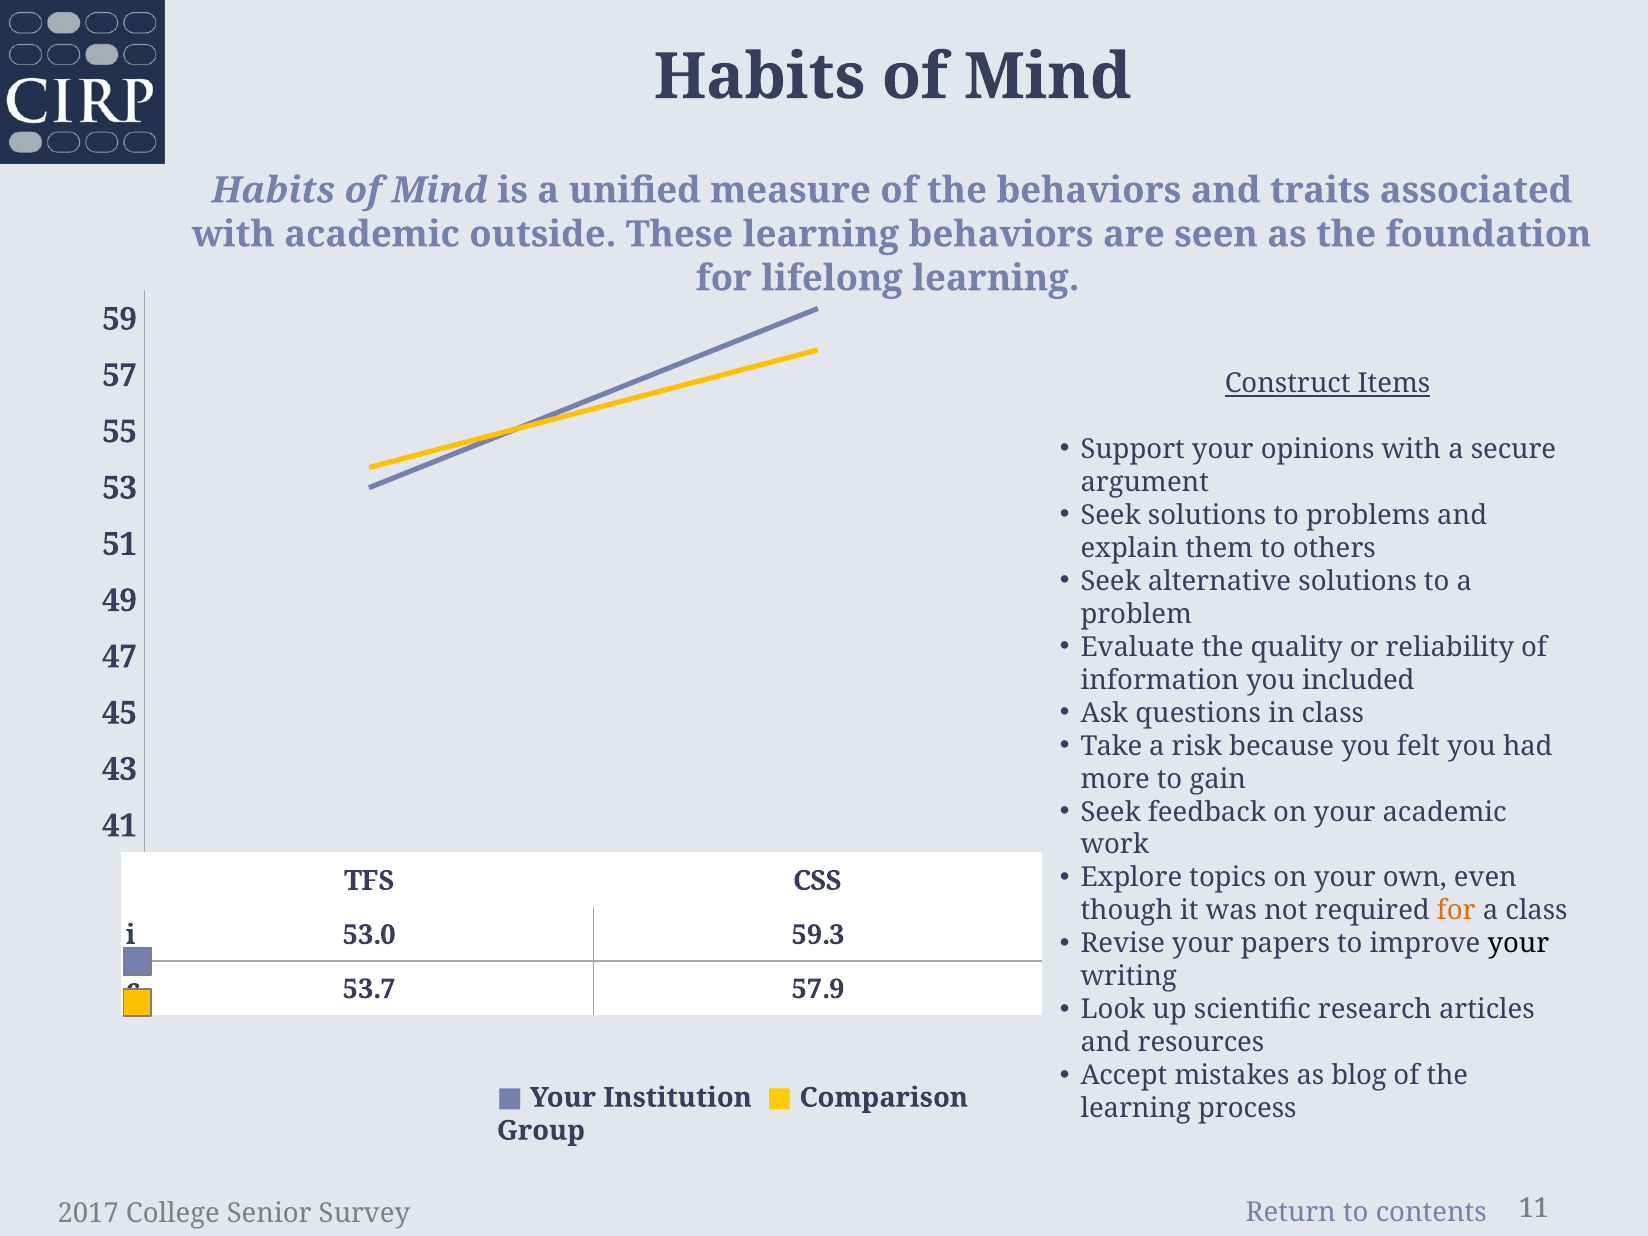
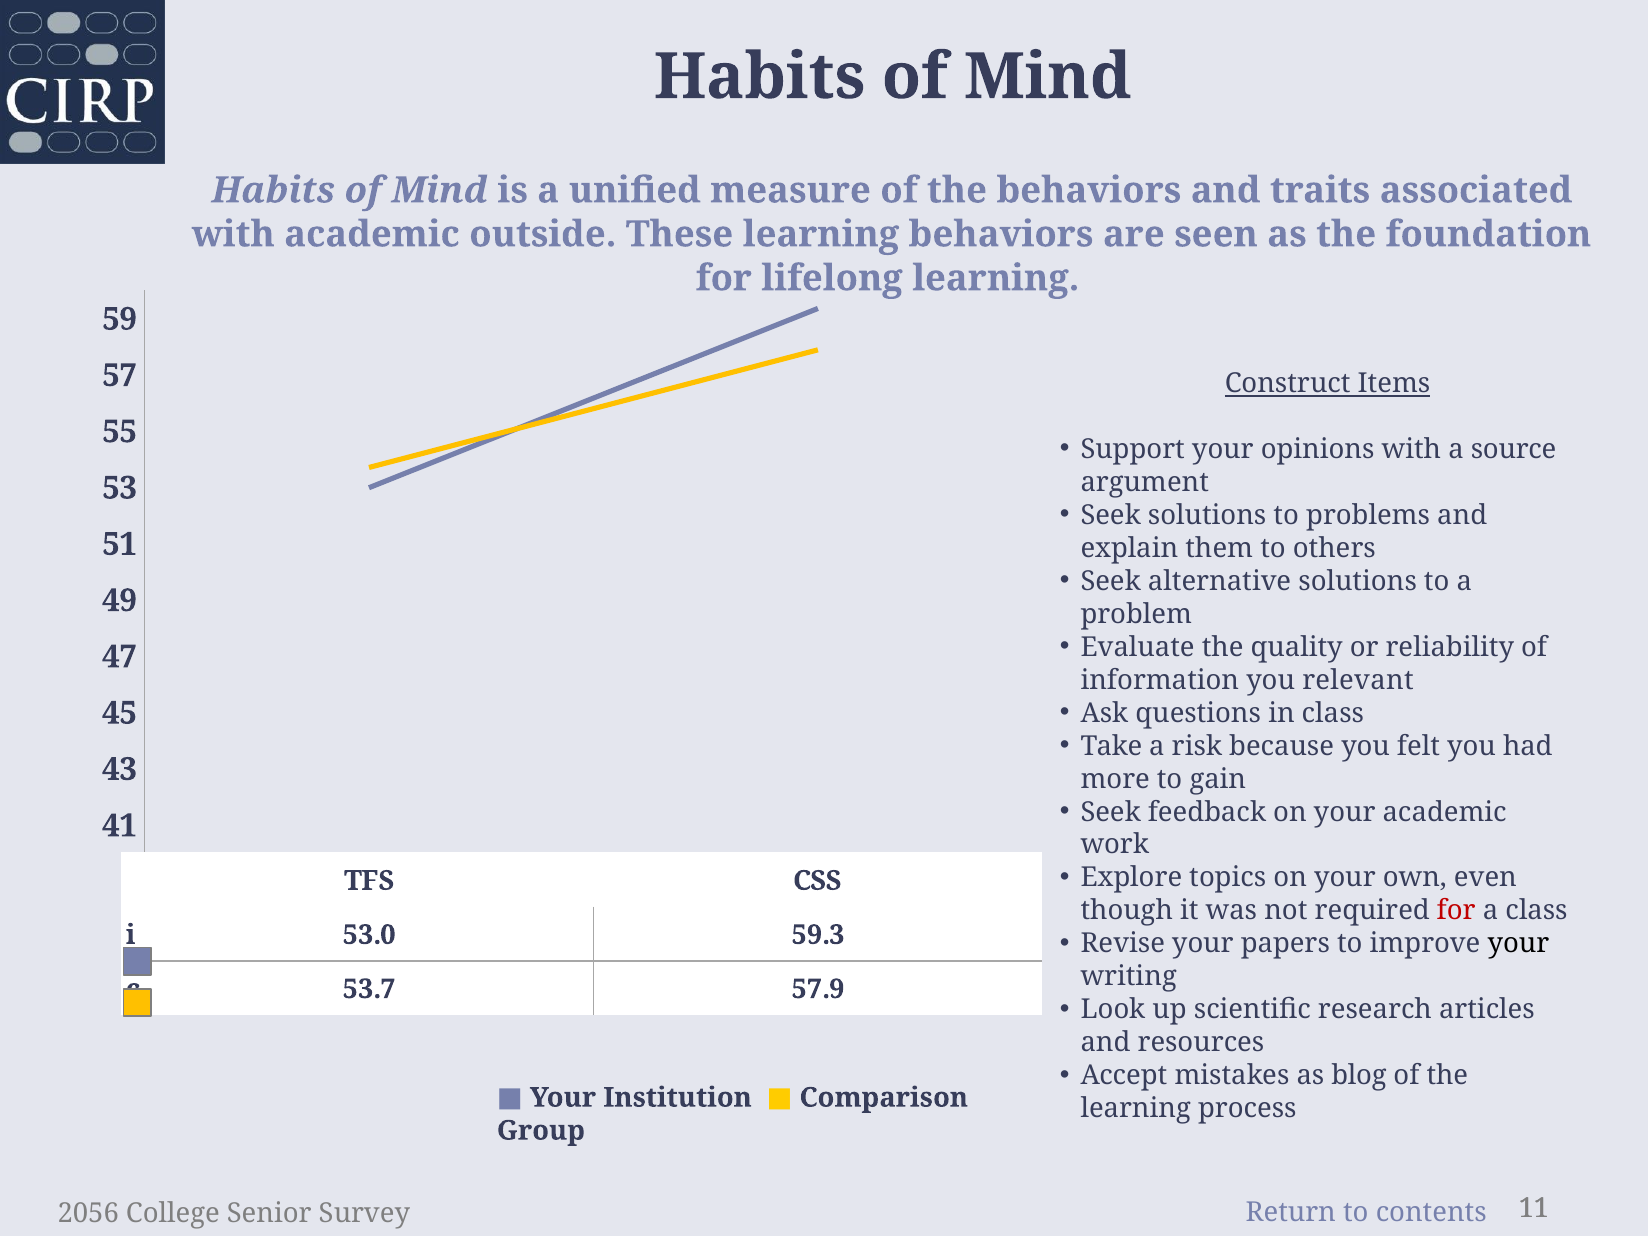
secure: secure -> source
included: included -> relevant
for at (1456, 911) colour: orange -> red
2017: 2017 -> 2056
